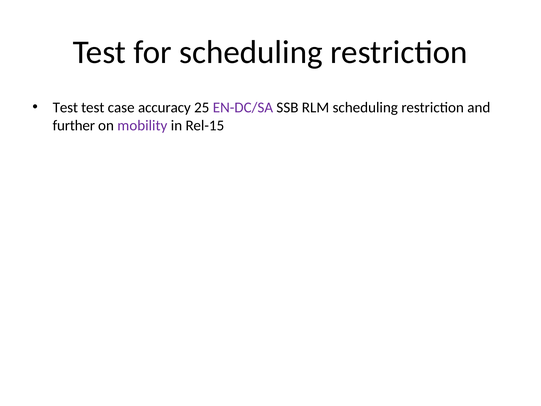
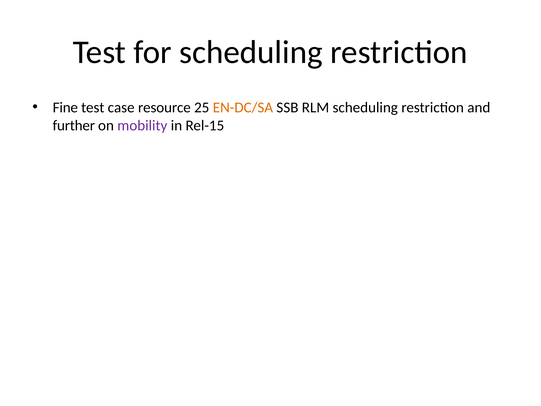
Test at (65, 107): Test -> Fine
accuracy: accuracy -> resource
EN-DC/SA colour: purple -> orange
